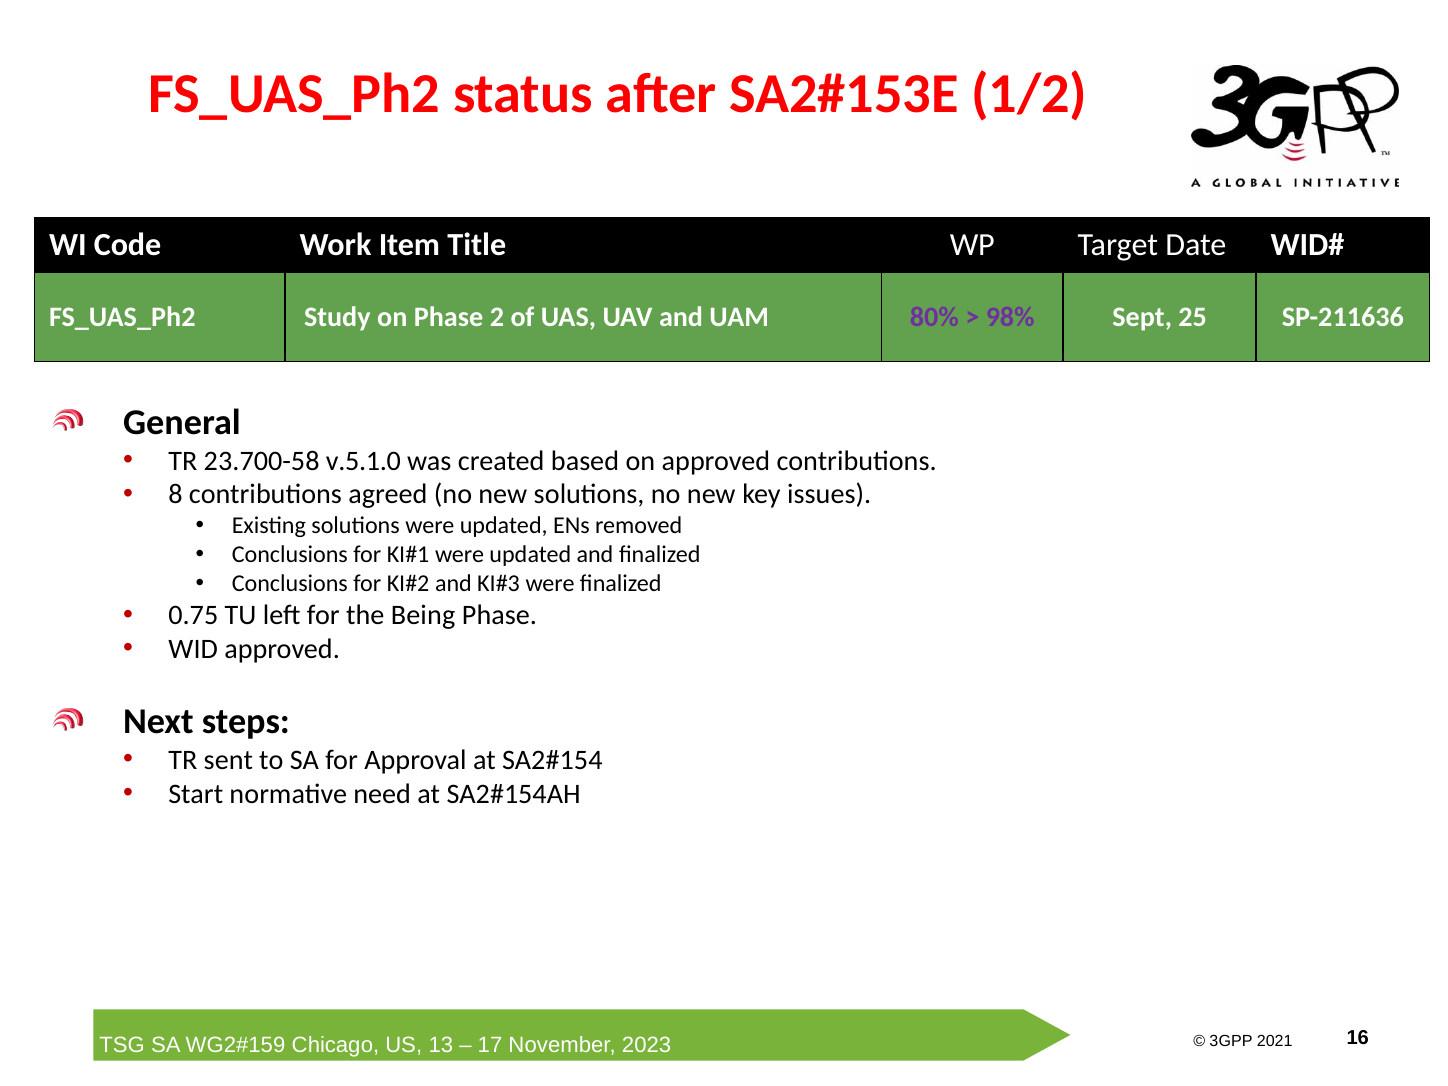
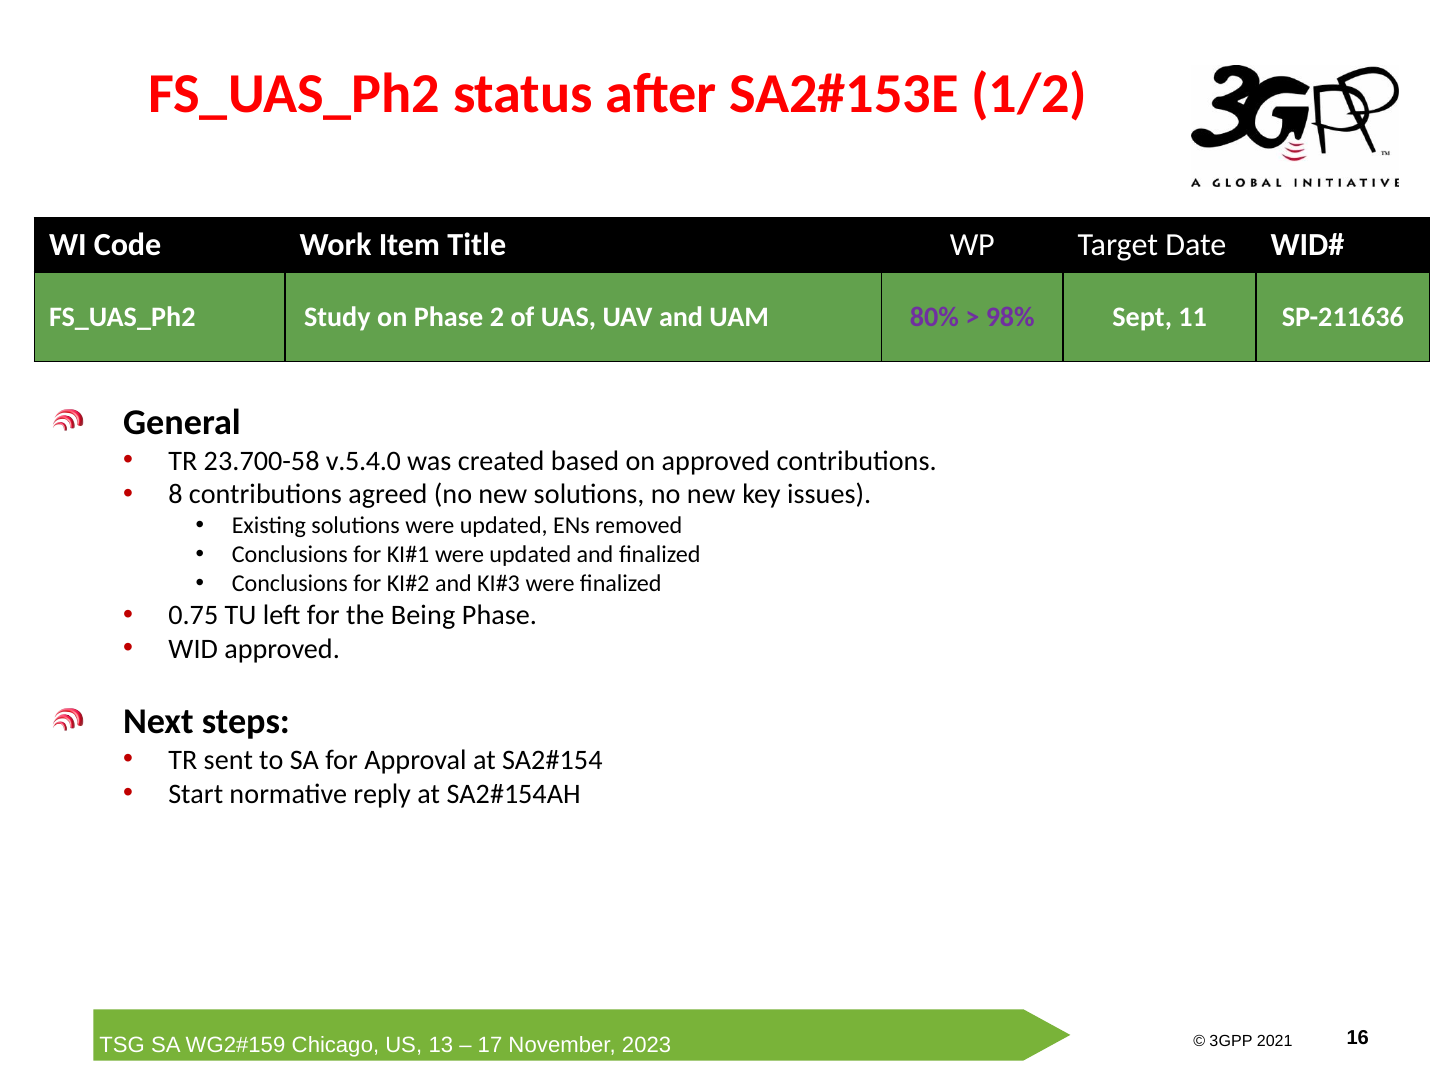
25: 25 -> 11
v.5.1.0: v.5.1.0 -> v.5.4.0
need: need -> reply
